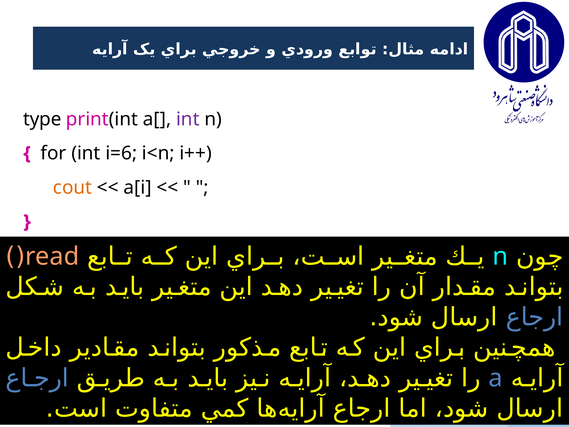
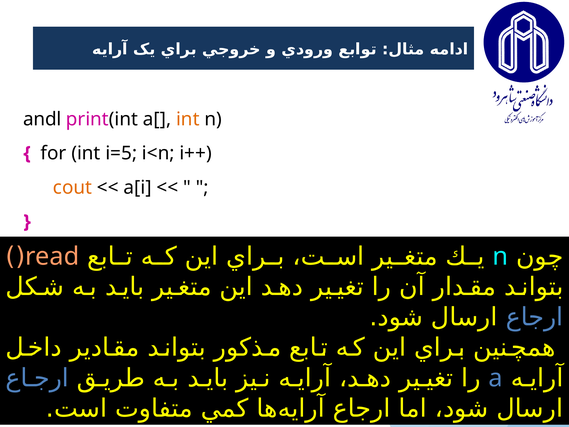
type: type -> andl
int at (188, 119) colour: purple -> orange
i=6: i=6 -> i=5
